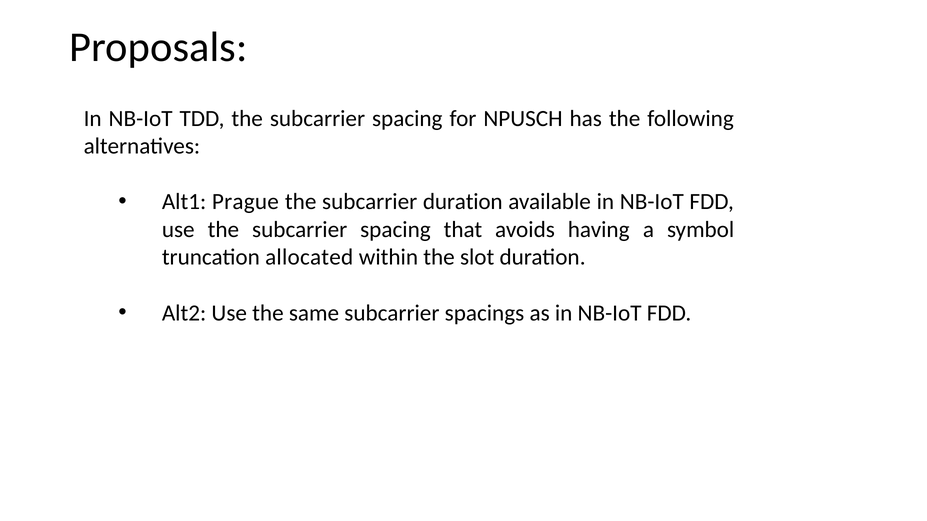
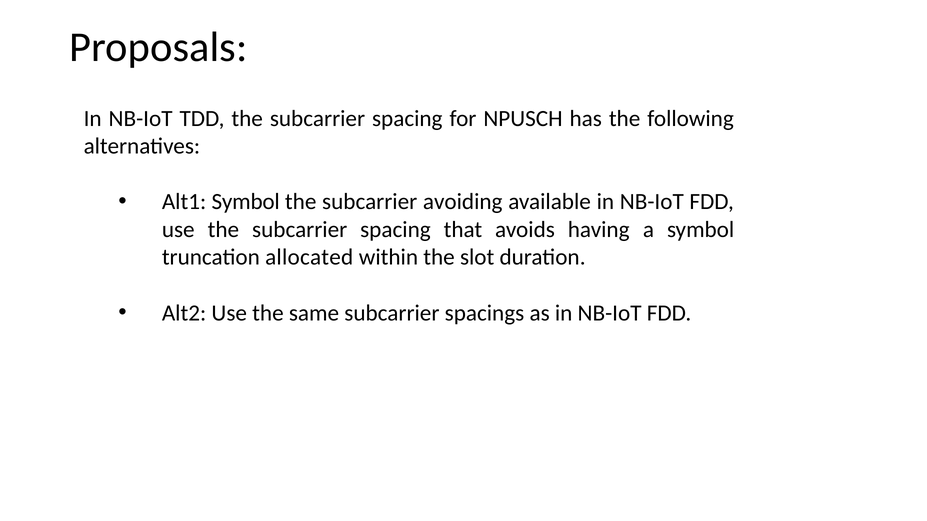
Alt1 Prague: Prague -> Symbol
subcarrier duration: duration -> avoiding
